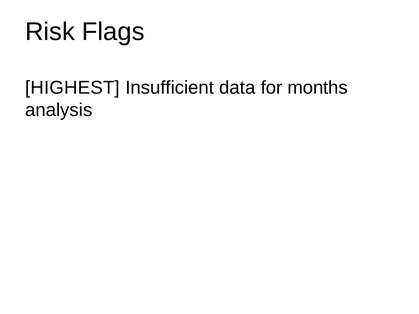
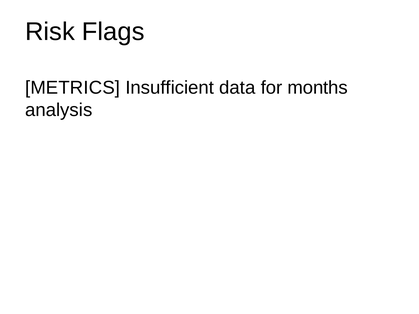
HIGHEST: HIGHEST -> METRICS
